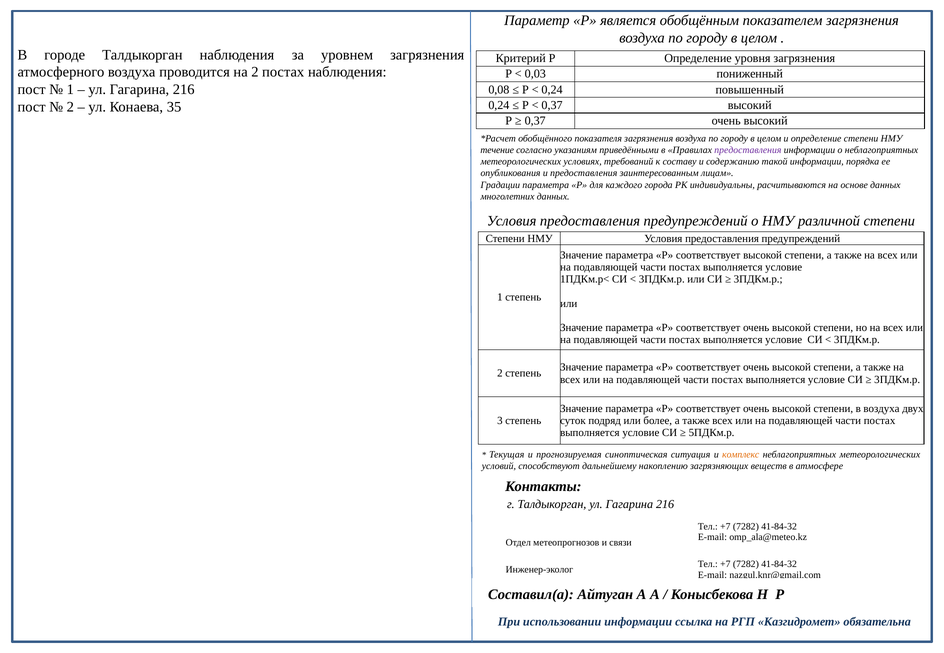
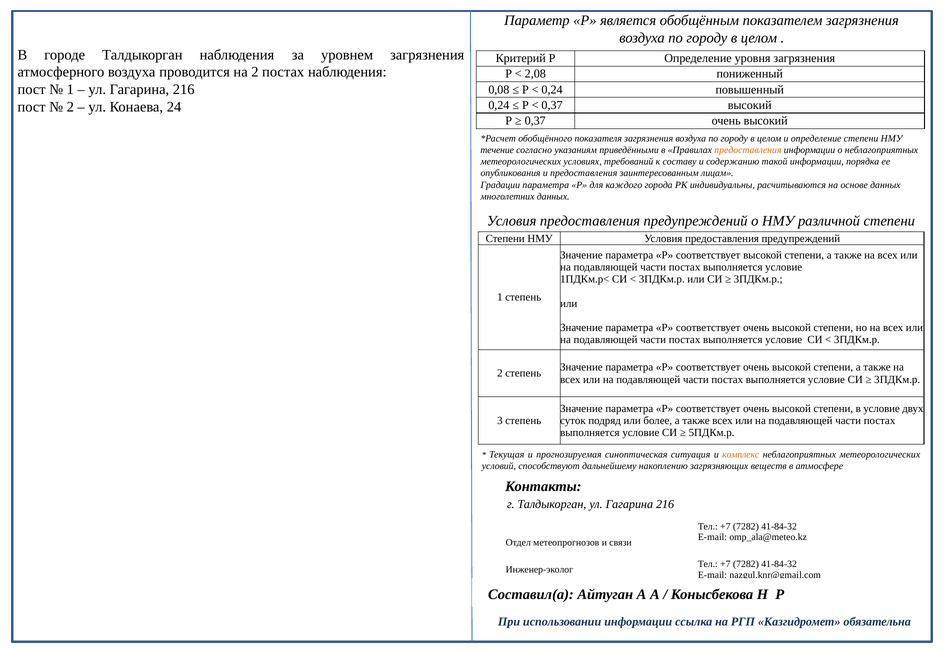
0,03: 0,03 -> 2,08
35: 35 -> 24
предоставления at (748, 150) colour: purple -> orange
в воздуха: воздуха -> условие
